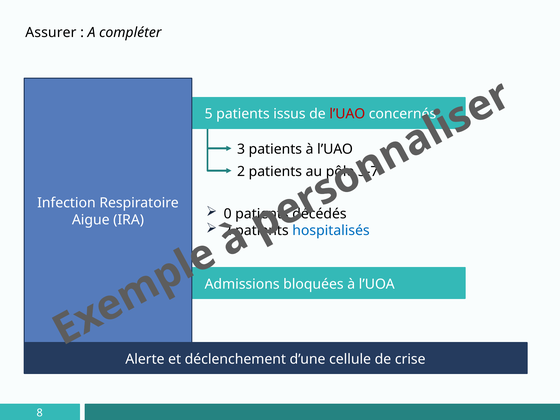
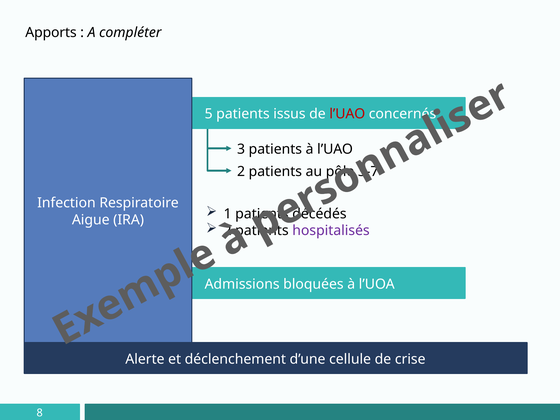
Assurer: Assurer -> Apports
0: 0 -> 1
hospitalisés colour: blue -> purple
